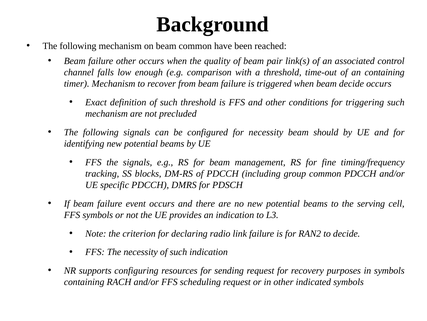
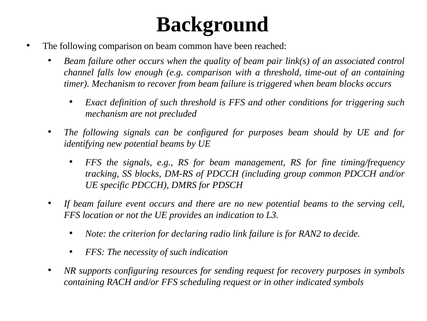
following mechanism: mechanism -> comparison
beam decide: decide -> blocks
for necessity: necessity -> purposes
FFS symbols: symbols -> location
